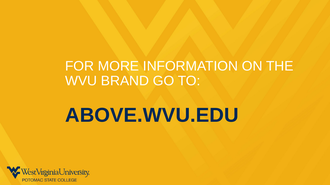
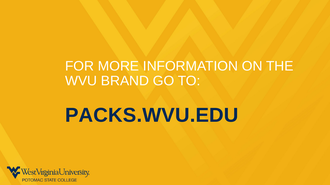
ABOVE.WVU.EDU: ABOVE.WVU.EDU -> PACKS.WVU.EDU
